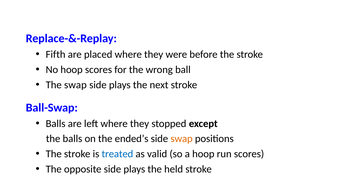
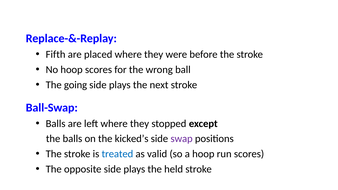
The swap: swap -> going
ended’s: ended’s -> kicked’s
swap at (182, 139) colour: orange -> purple
